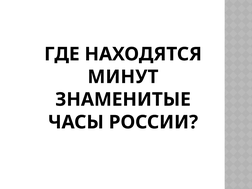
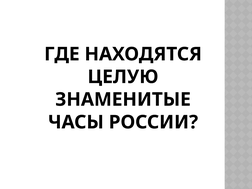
МИНУТ: МИНУТ -> ЦЕЛУЮ
